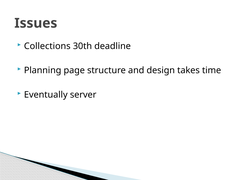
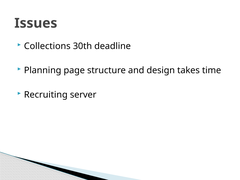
Eventually: Eventually -> Recruiting
